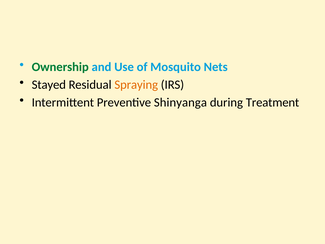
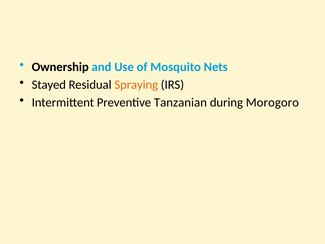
Ownership colour: green -> black
Shinyanga: Shinyanga -> Tanzanian
Treatment: Treatment -> Morogoro
